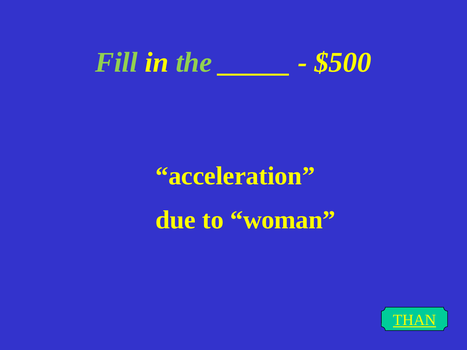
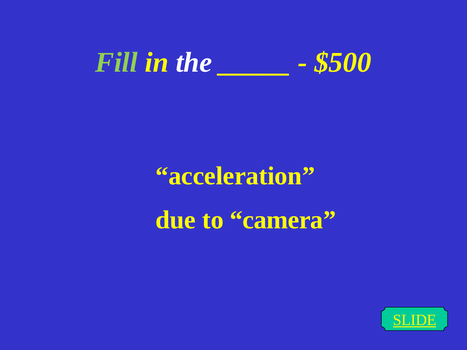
the colour: light green -> white
woman: woman -> camera
THAN: THAN -> SLIDE
